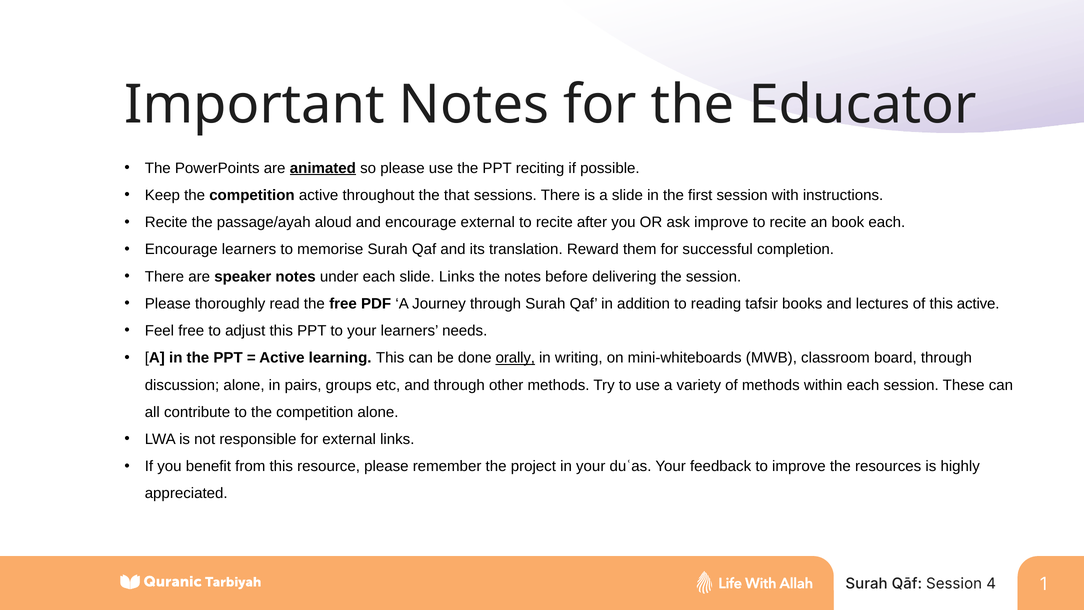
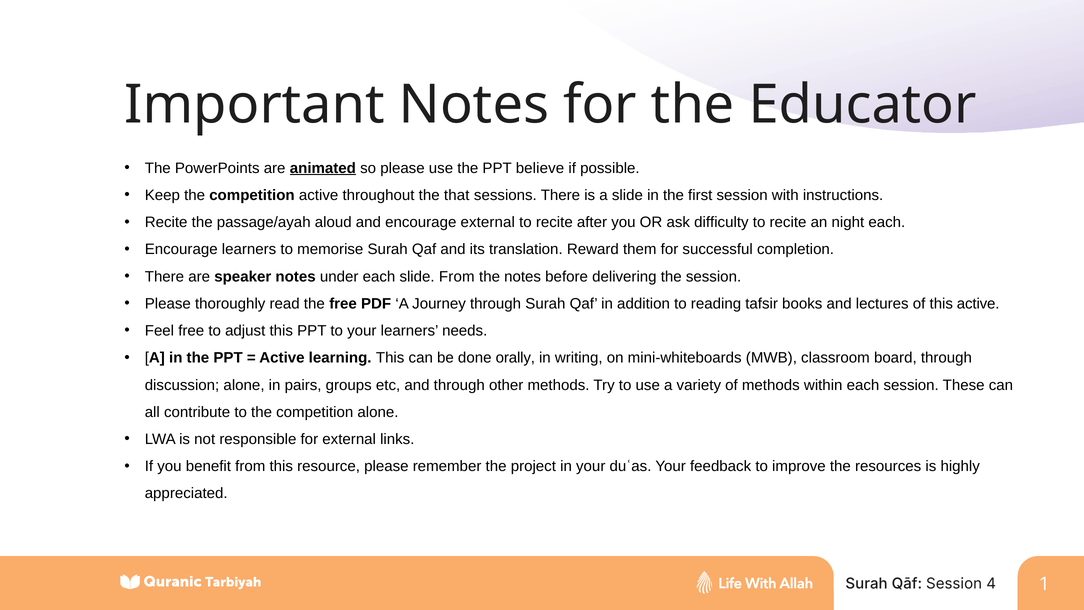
reciting: reciting -> believe
ask improve: improve -> difficulty
book: book -> night
slide Links: Links -> From
orally underline: present -> none
